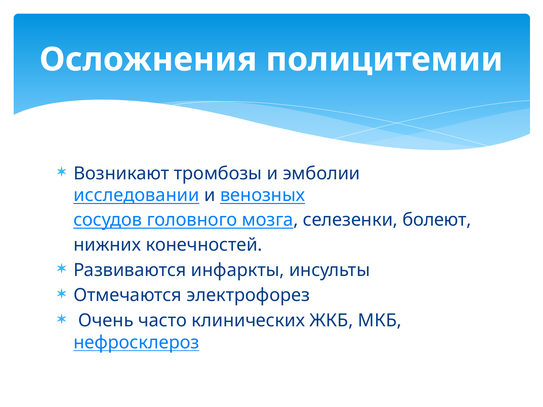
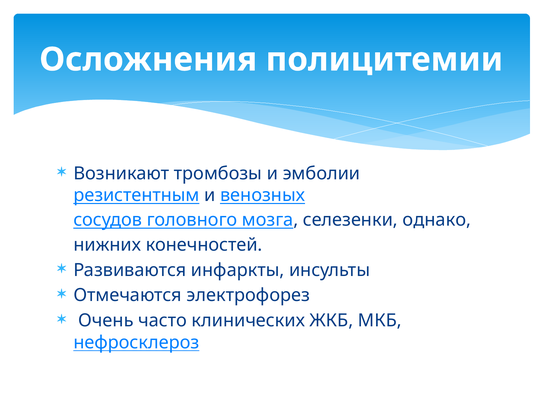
исследовании: исследовании -> резистентным
болеют: болеют -> однако
